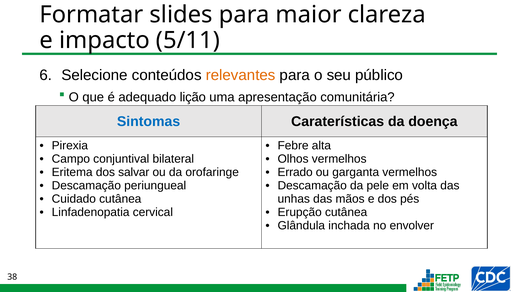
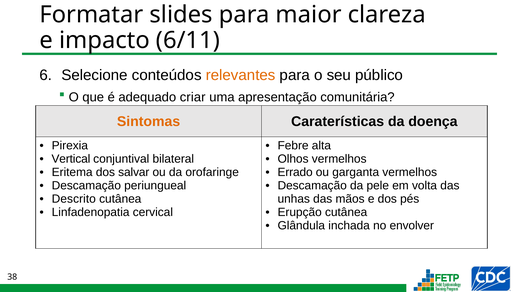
5/11: 5/11 -> 6/11
lição: lição -> criar
Sintomas colour: blue -> orange
Campo: Campo -> Vertical
Cuidado: Cuidado -> Descrito
